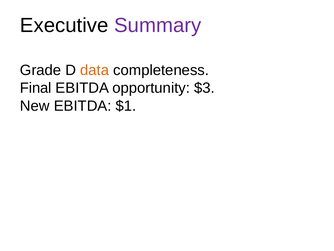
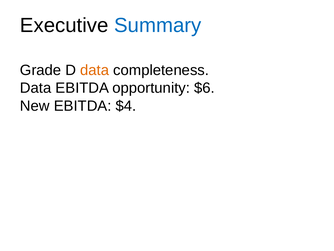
Summary colour: purple -> blue
Final at (36, 88): Final -> Data
$3: $3 -> $6
$1: $1 -> $4
